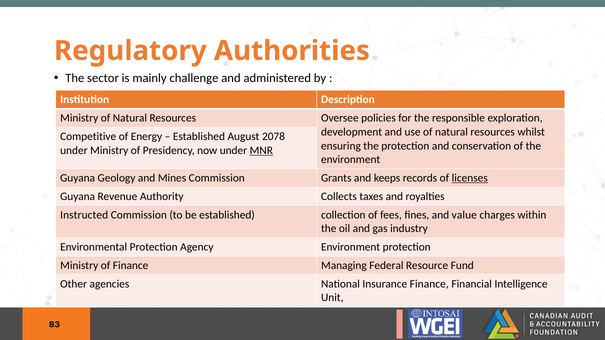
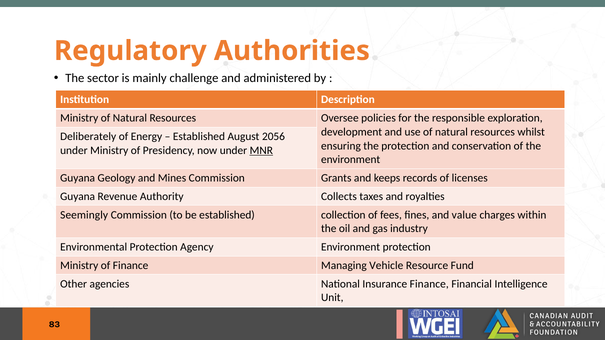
Competitive: Competitive -> Deliberately
2078: 2078 -> 2056
licenses underline: present -> none
Instructed: Instructed -> Seemingly
Federal: Federal -> Vehicle
